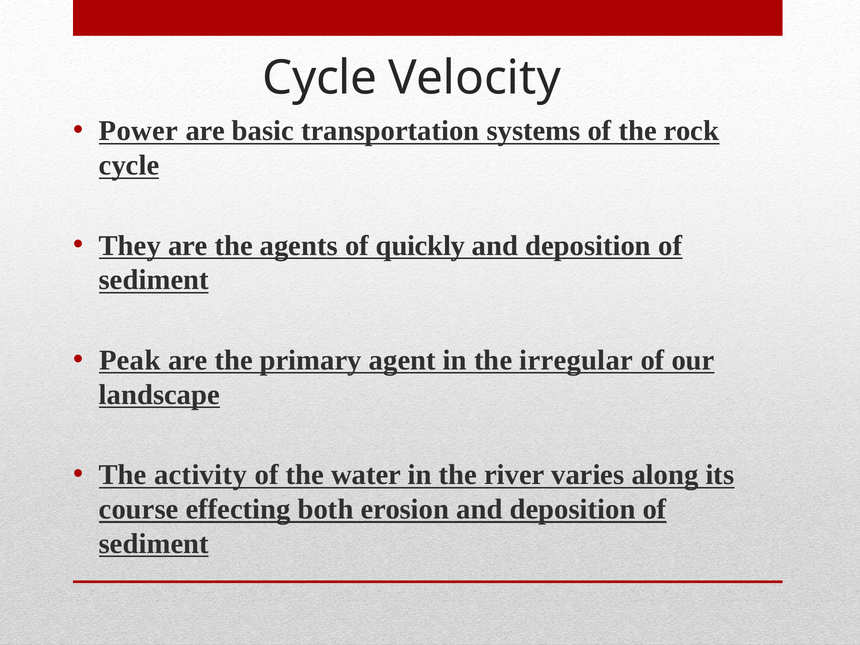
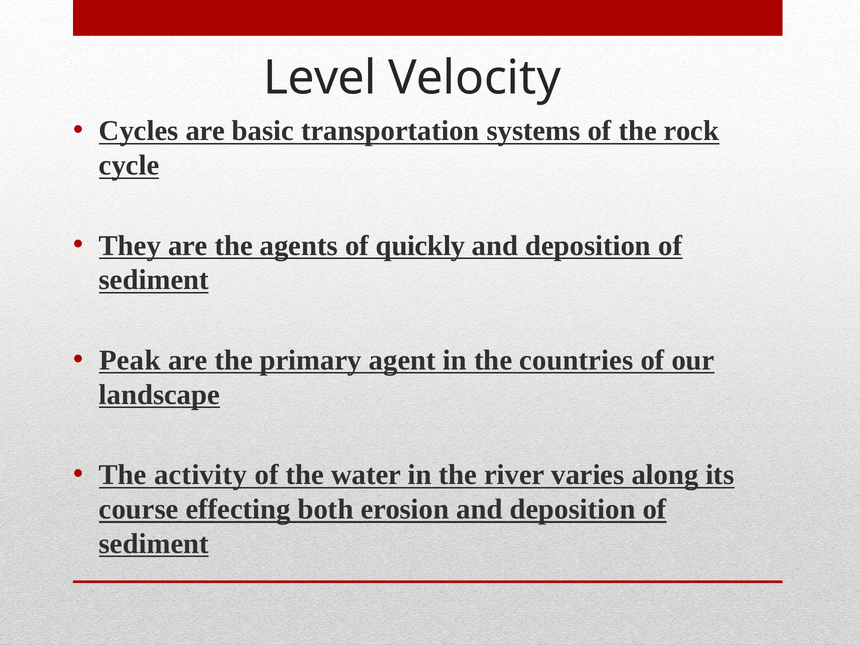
Cycle at (320, 78): Cycle -> Level
Power: Power -> Cycles
irregular: irregular -> countries
